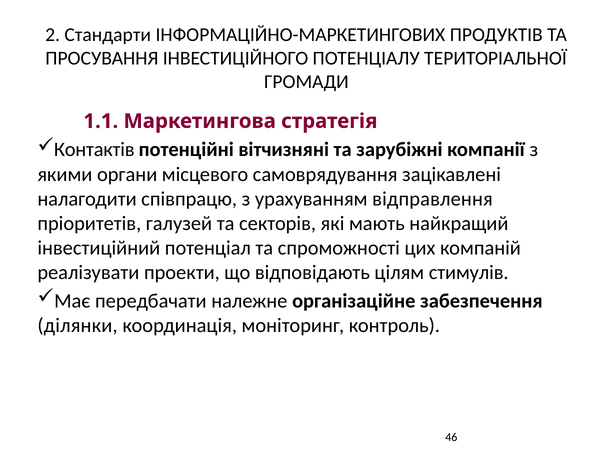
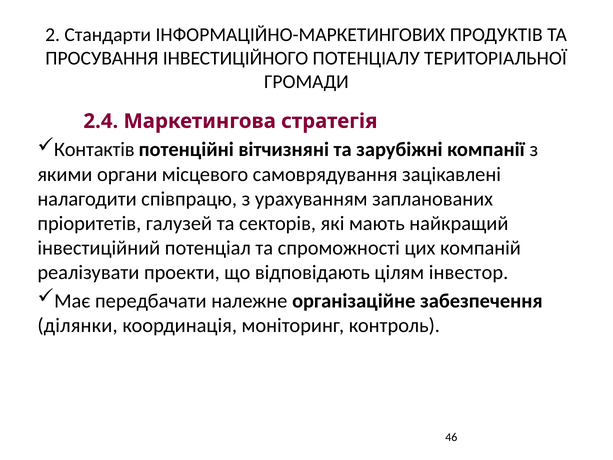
1.1: 1.1 -> 2.4
відправлення: відправлення -> запланованих
стимулів: стимулів -> інвестор
